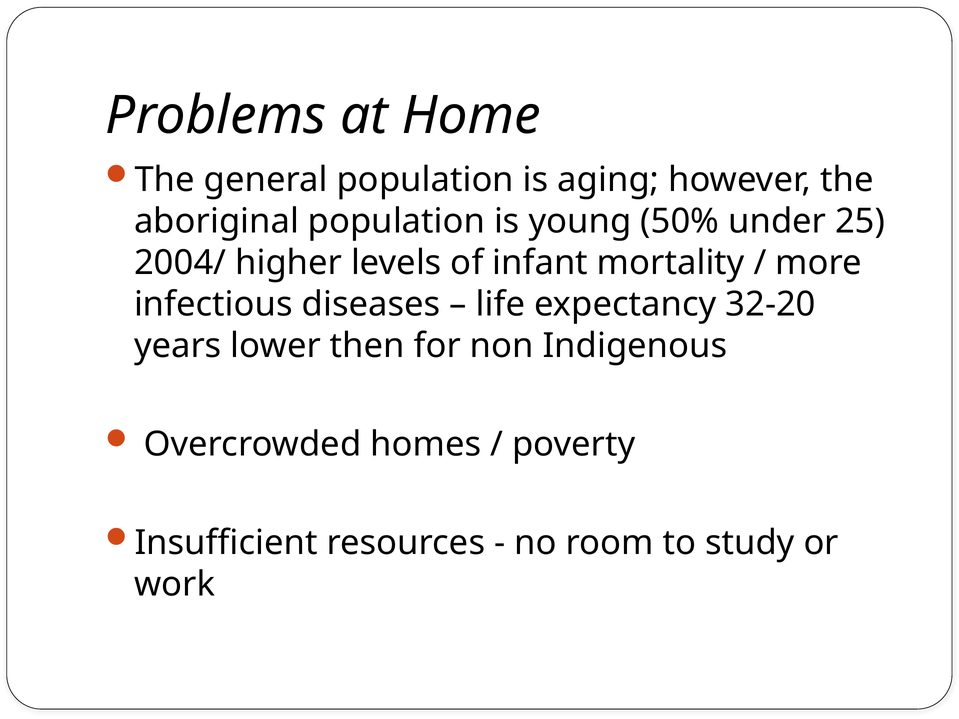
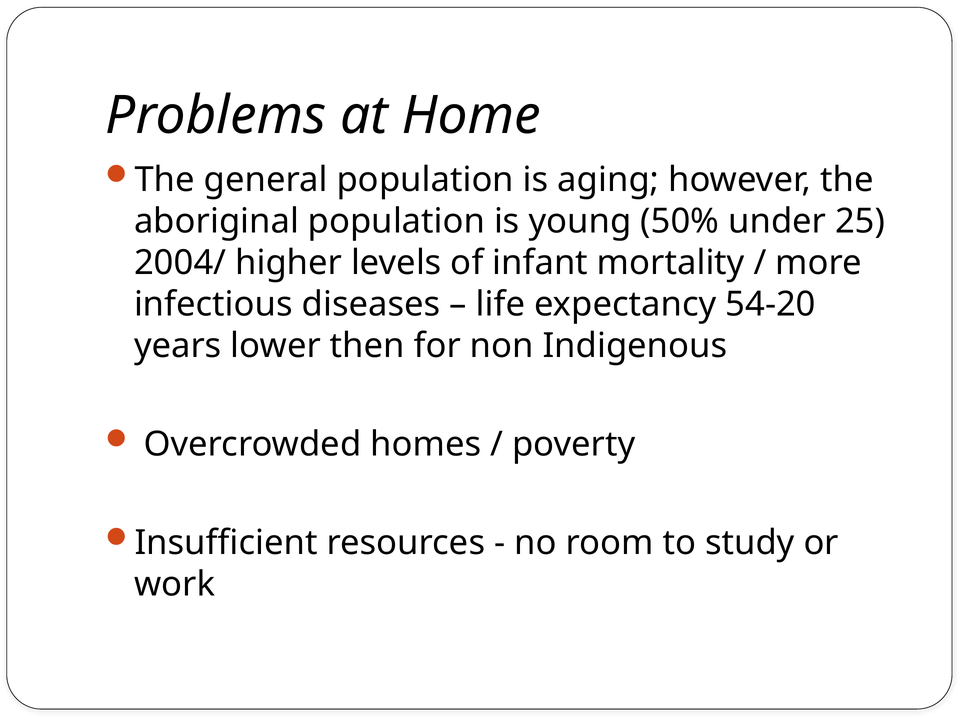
32-20: 32-20 -> 54-20
